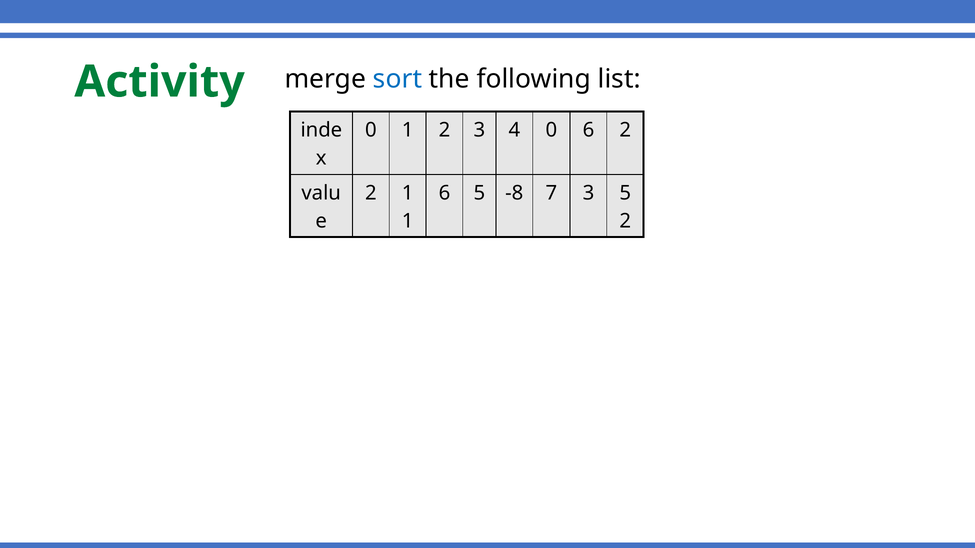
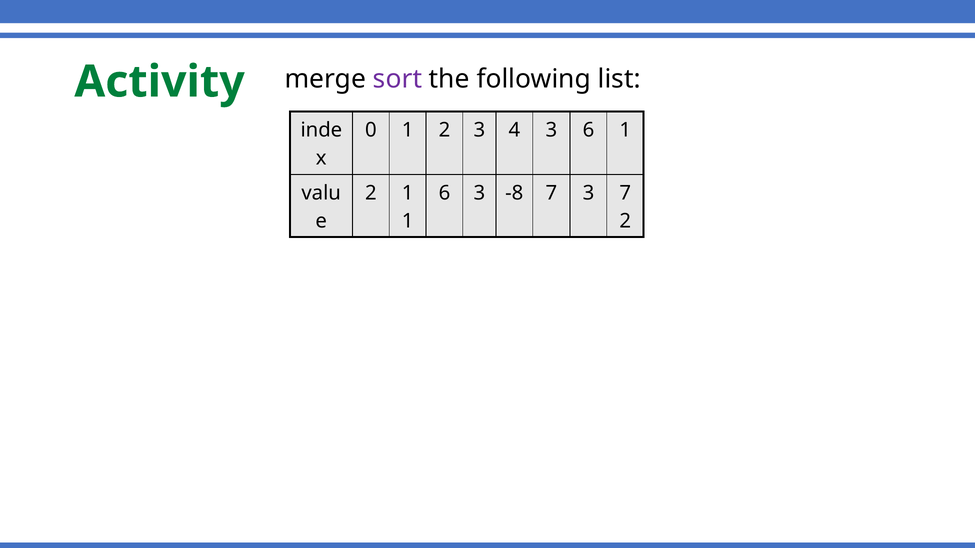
sort colour: blue -> purple
4 0: 0 -> 3
6 2: 2 -> 1
6 5: 5 -> 3
3 5: 5 -> 7
